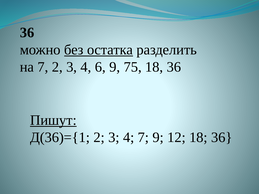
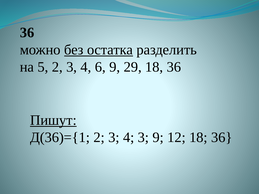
на 7: 7 -> 5
75: 75 -> 29
4 7: 7 -> 3
